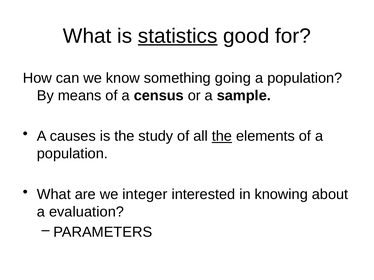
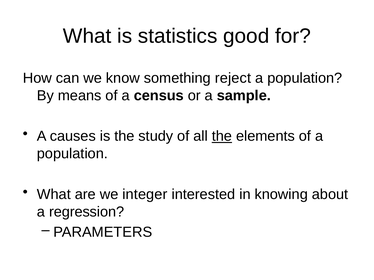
statistics underline: present -> none
going: going -> reject
evaluation: evaluation -> regression
